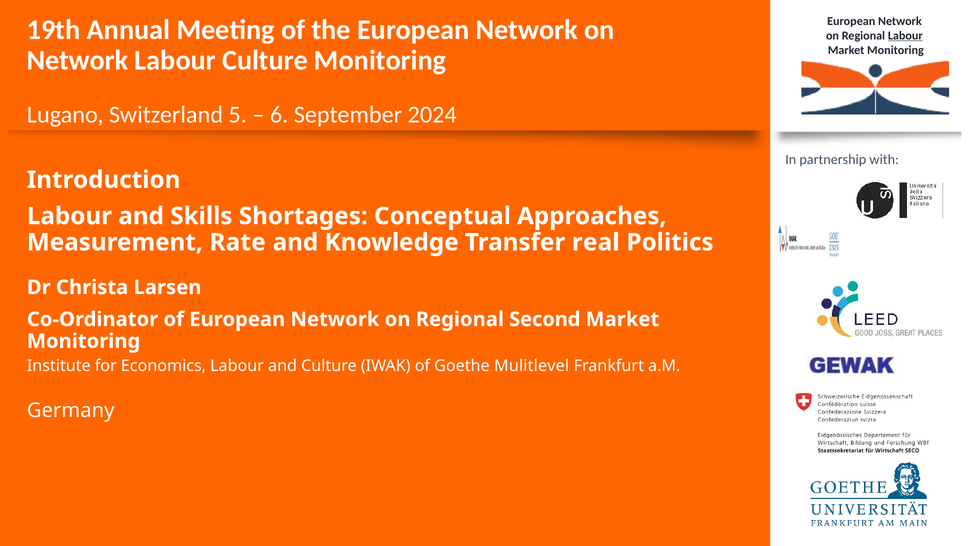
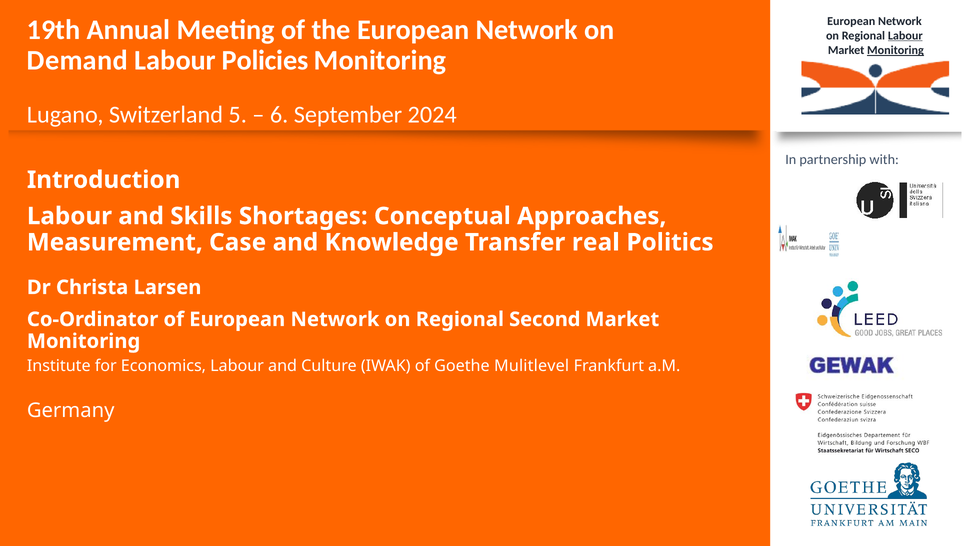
Monitoring at (895, 50) underline: none -> present
Network at (78, 60): Network -> Demand
Labour Culture: Culture -> Policies
Rate: Rate -> Case
